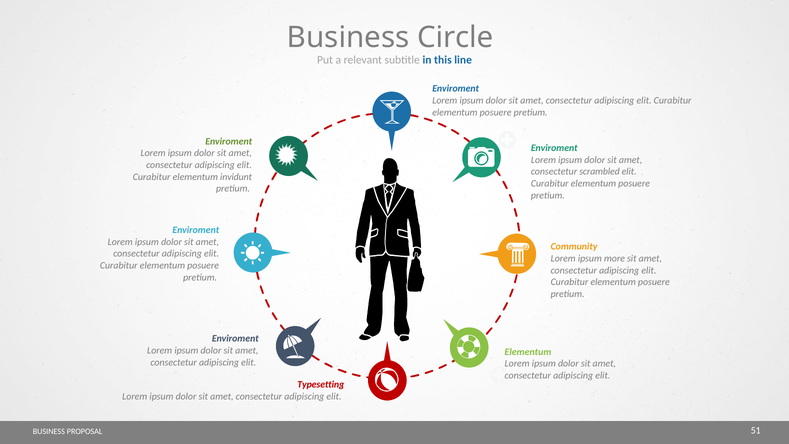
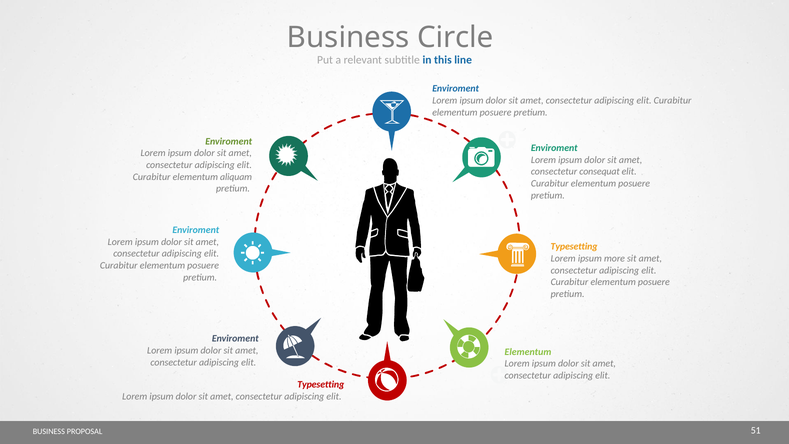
scrambled: scrambled -> consequat
invidunt: invidunt -> aliquam
Community at (574, 246): Community -> Typesetting
